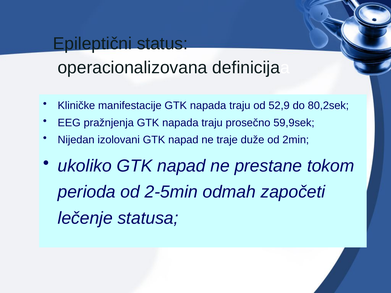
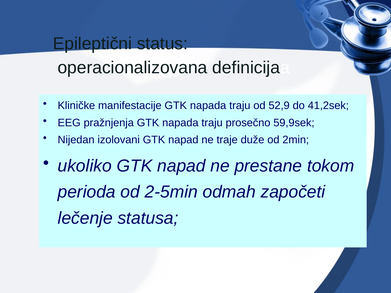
80,2sek: 80,2sek -> 41,2sek
